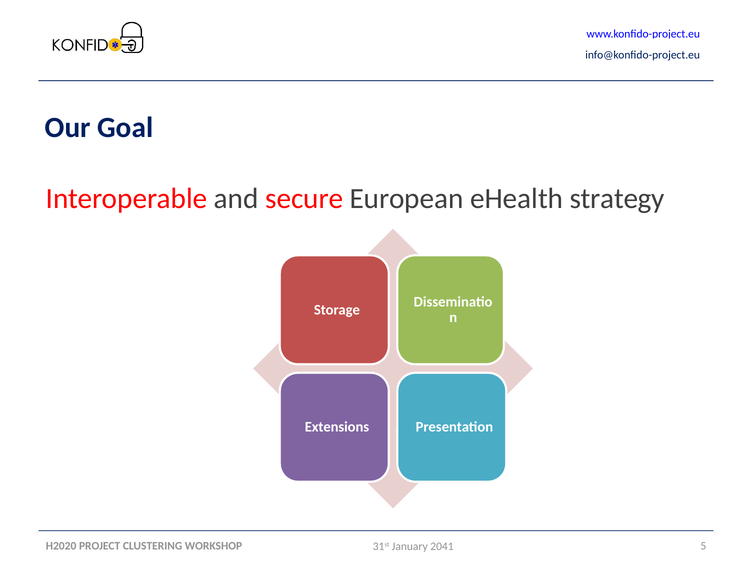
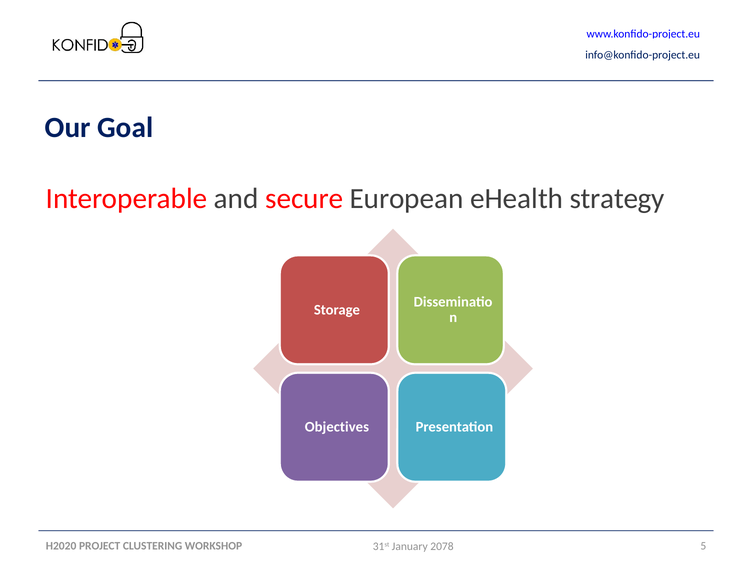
Extensions: Extensions -> Objectives
2041: 2041 -> 2078
